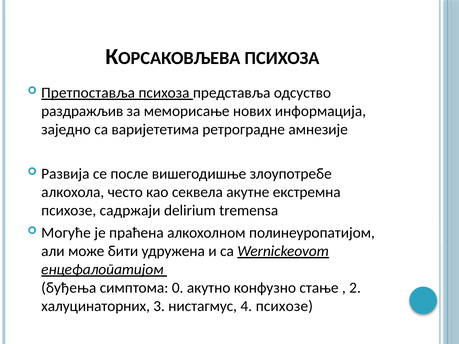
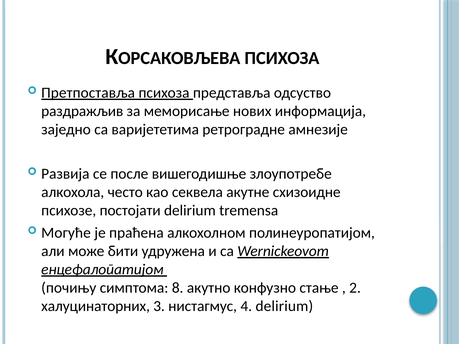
екстремна: екстремна -> схизоидне
садржаји: садржаји -> постојати
буђења: буђења -> почињу
0: 0 -> 8
4 психозе: психозе -> delirium
